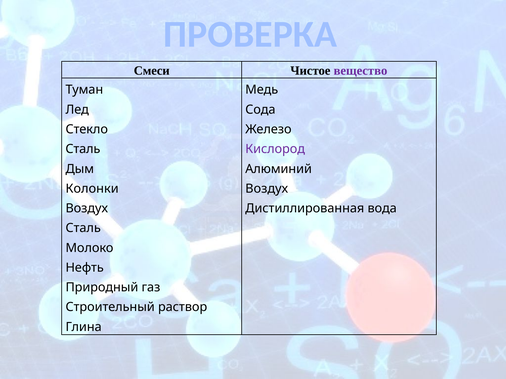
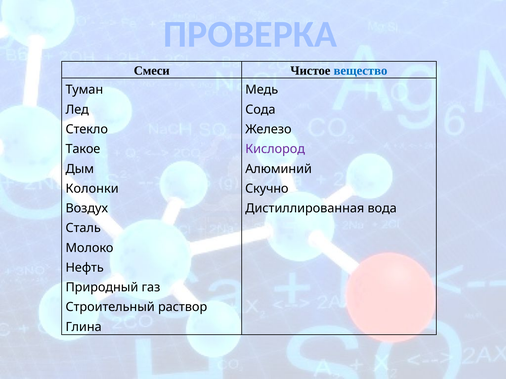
вещество colour: purple -> blue
Сталь at (83, 149): Сталь -> Такое
Воздух at (267, 189): Воздух -> Скучно
